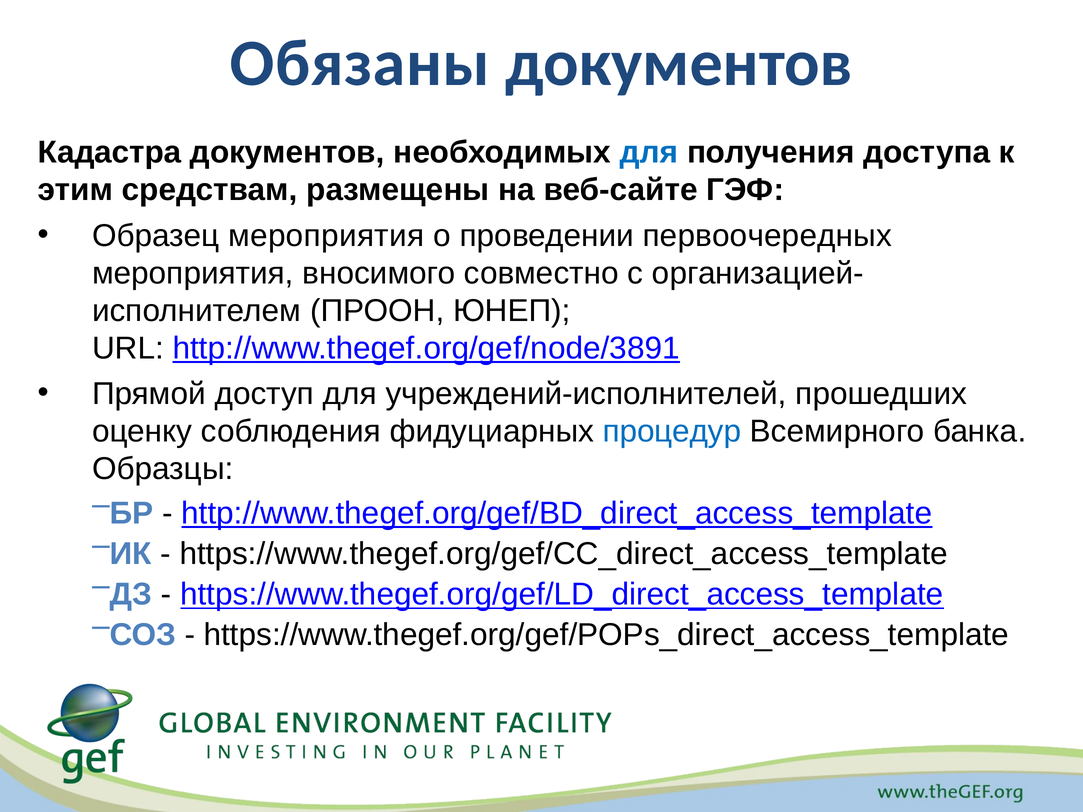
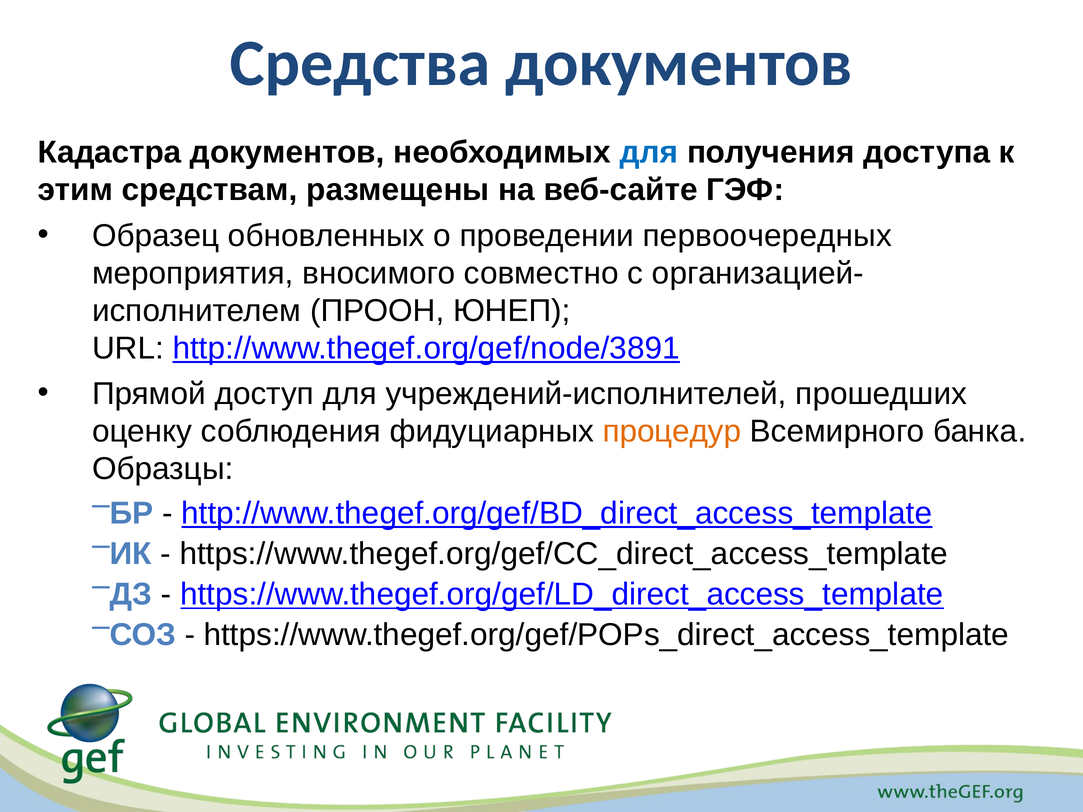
Обязаны: Обязаны -> Средства
Образец мероприятия: мероприятия -> обновленных
процедур colour: blue -> orange
